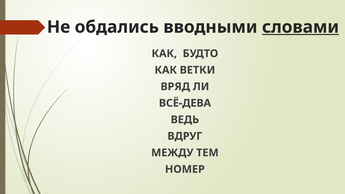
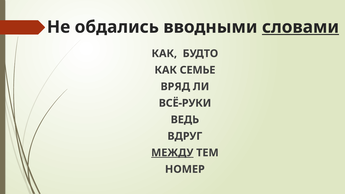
ВЕТКИ: ВЕТКИ -> СЕМЬЕ
ВСЁ-ДЕВА: ВСЁ-ДЕВА -> ВСЁ-РУКИ
МЕЖДУ underline: none -> present
